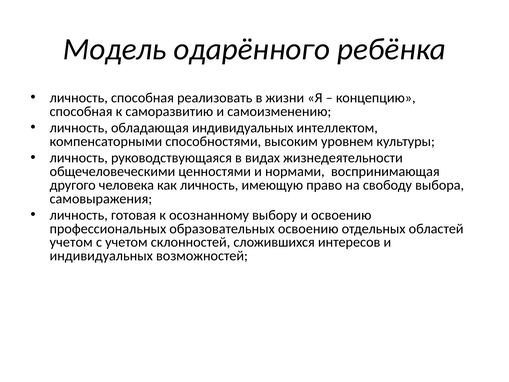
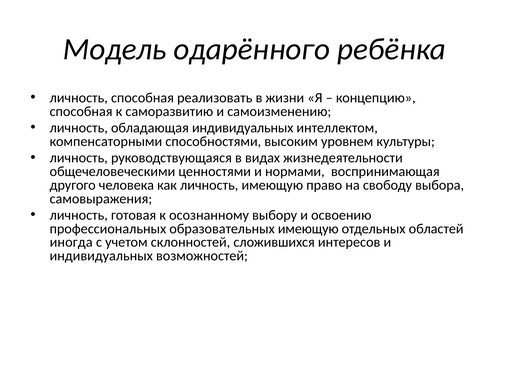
образовательных освоению: освоению -> имеющую
учетом at (71, 242): учетом -> иногда
